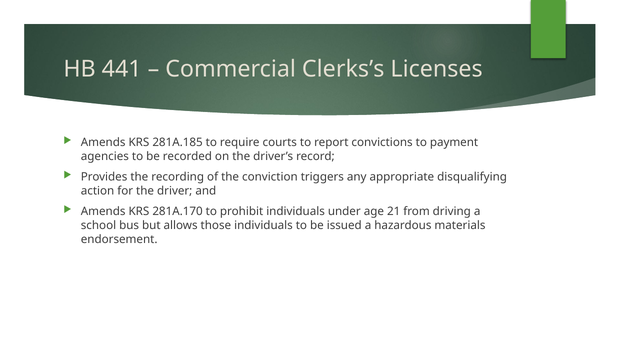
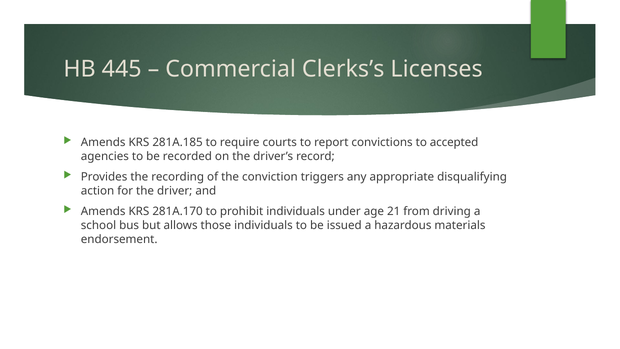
441: 441 -> 445
payment: payment -> accepted
